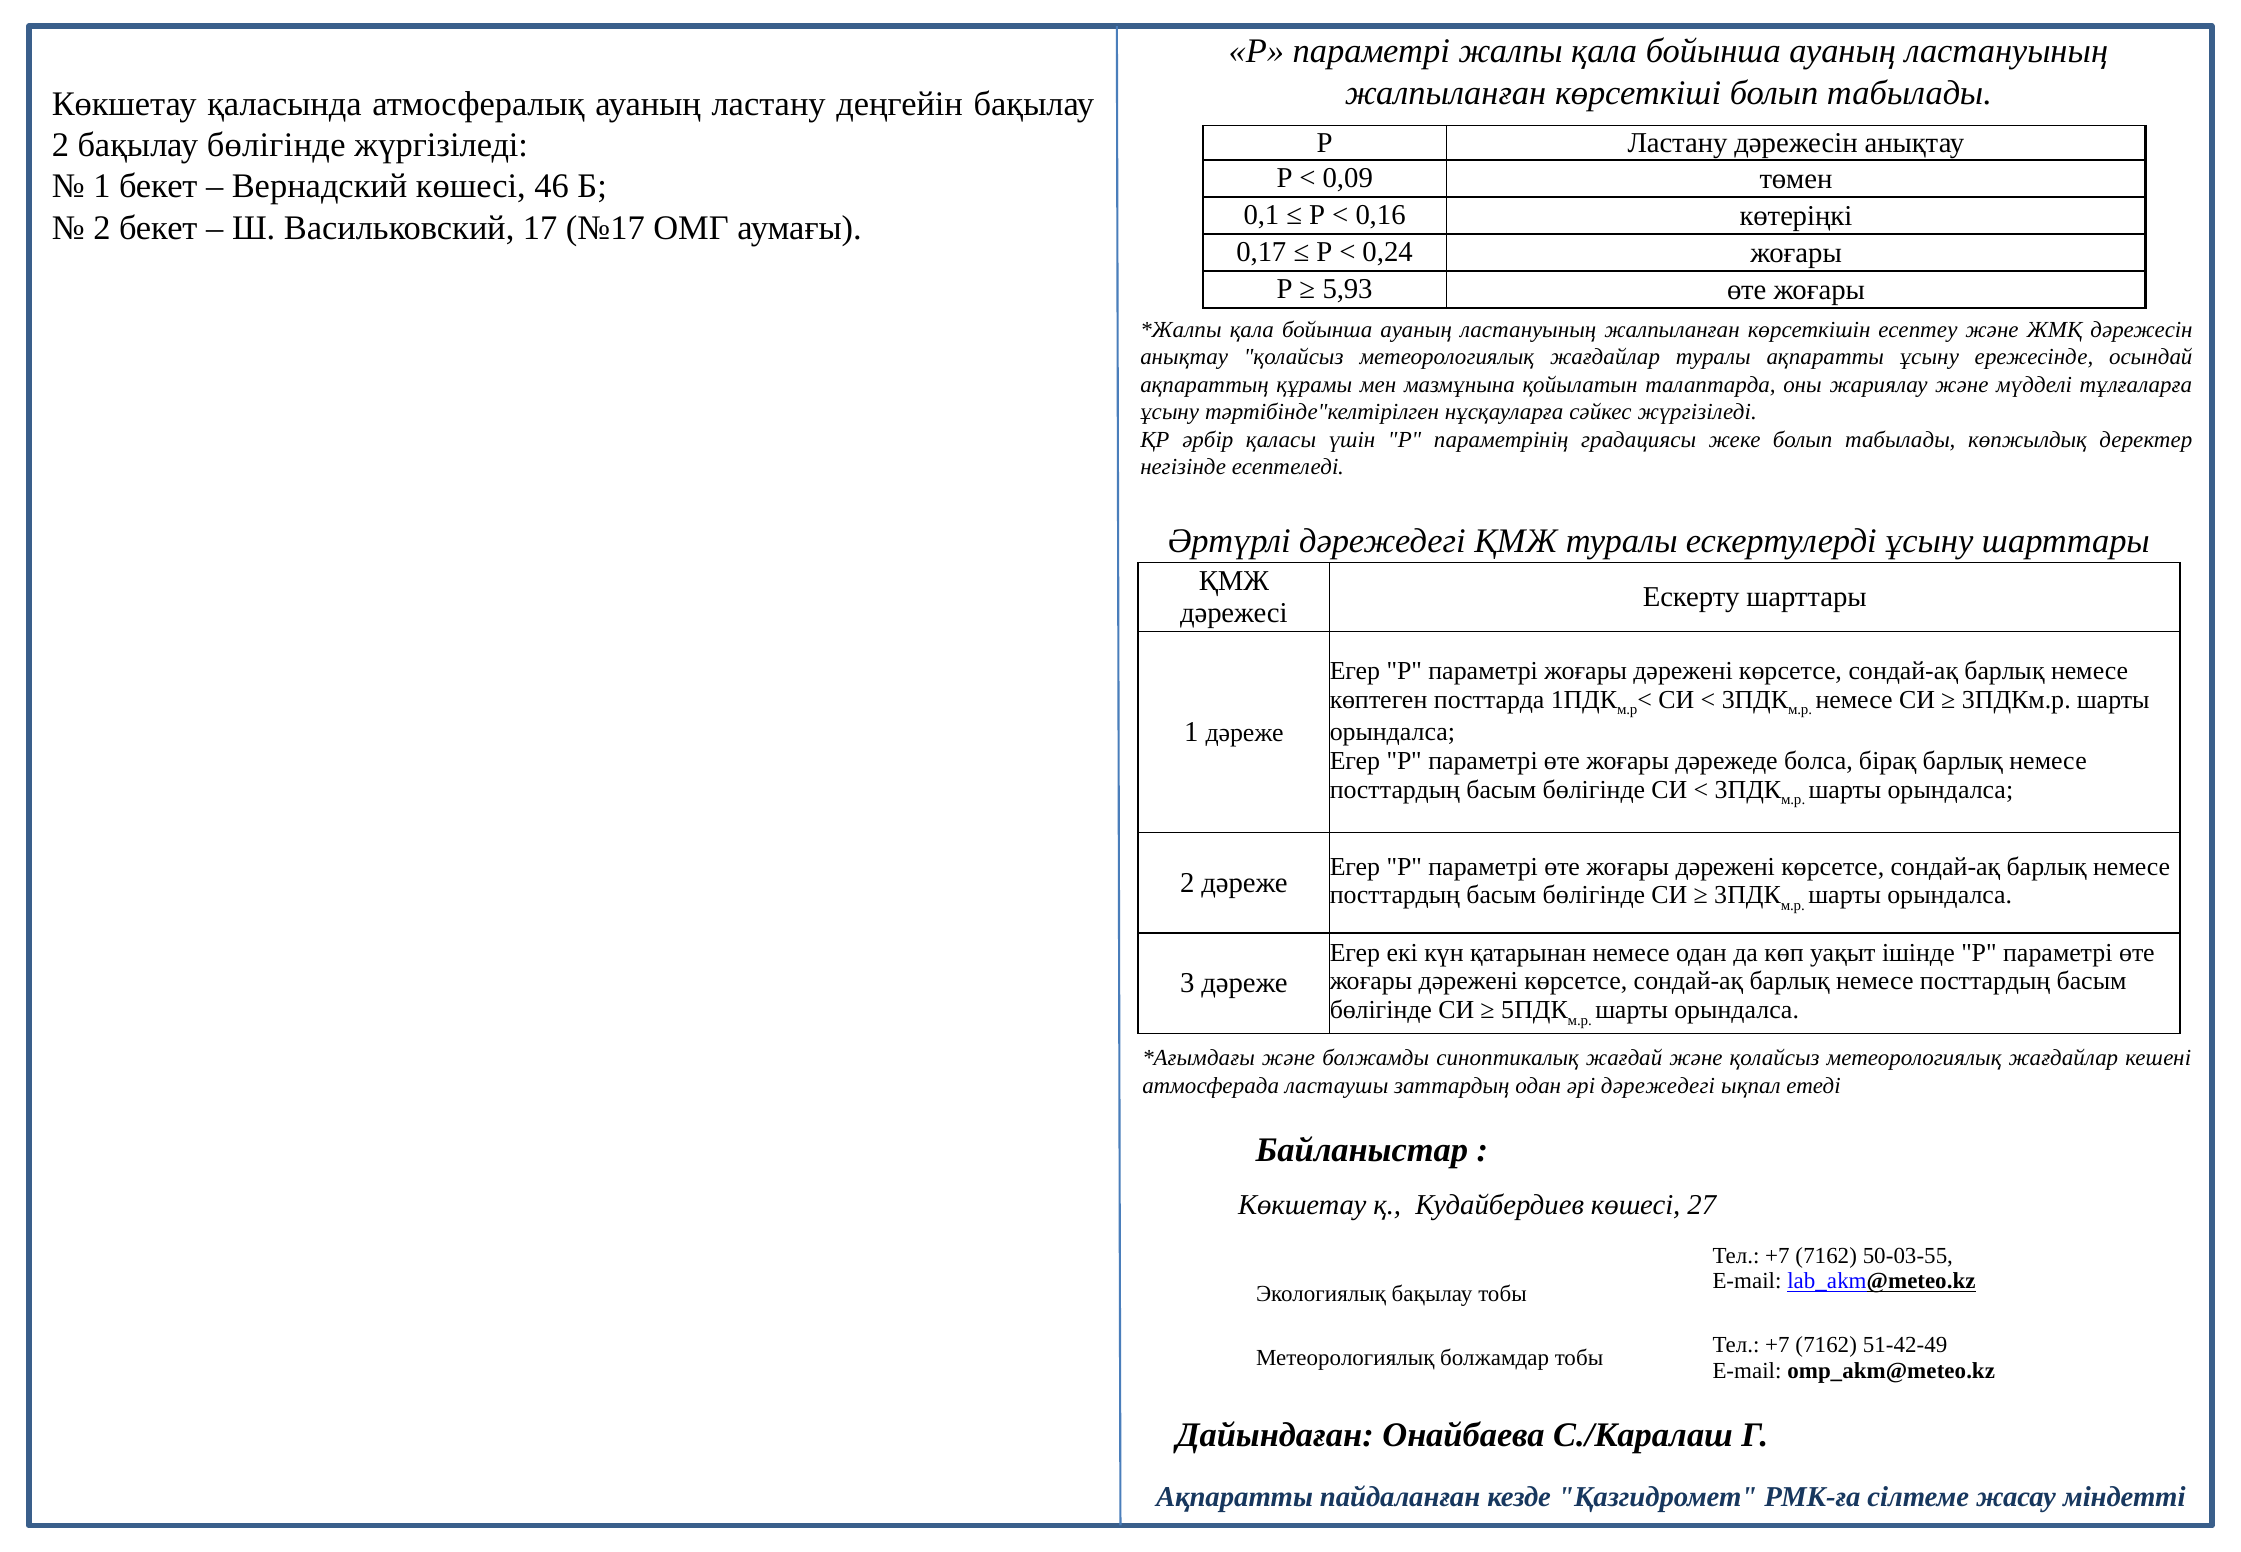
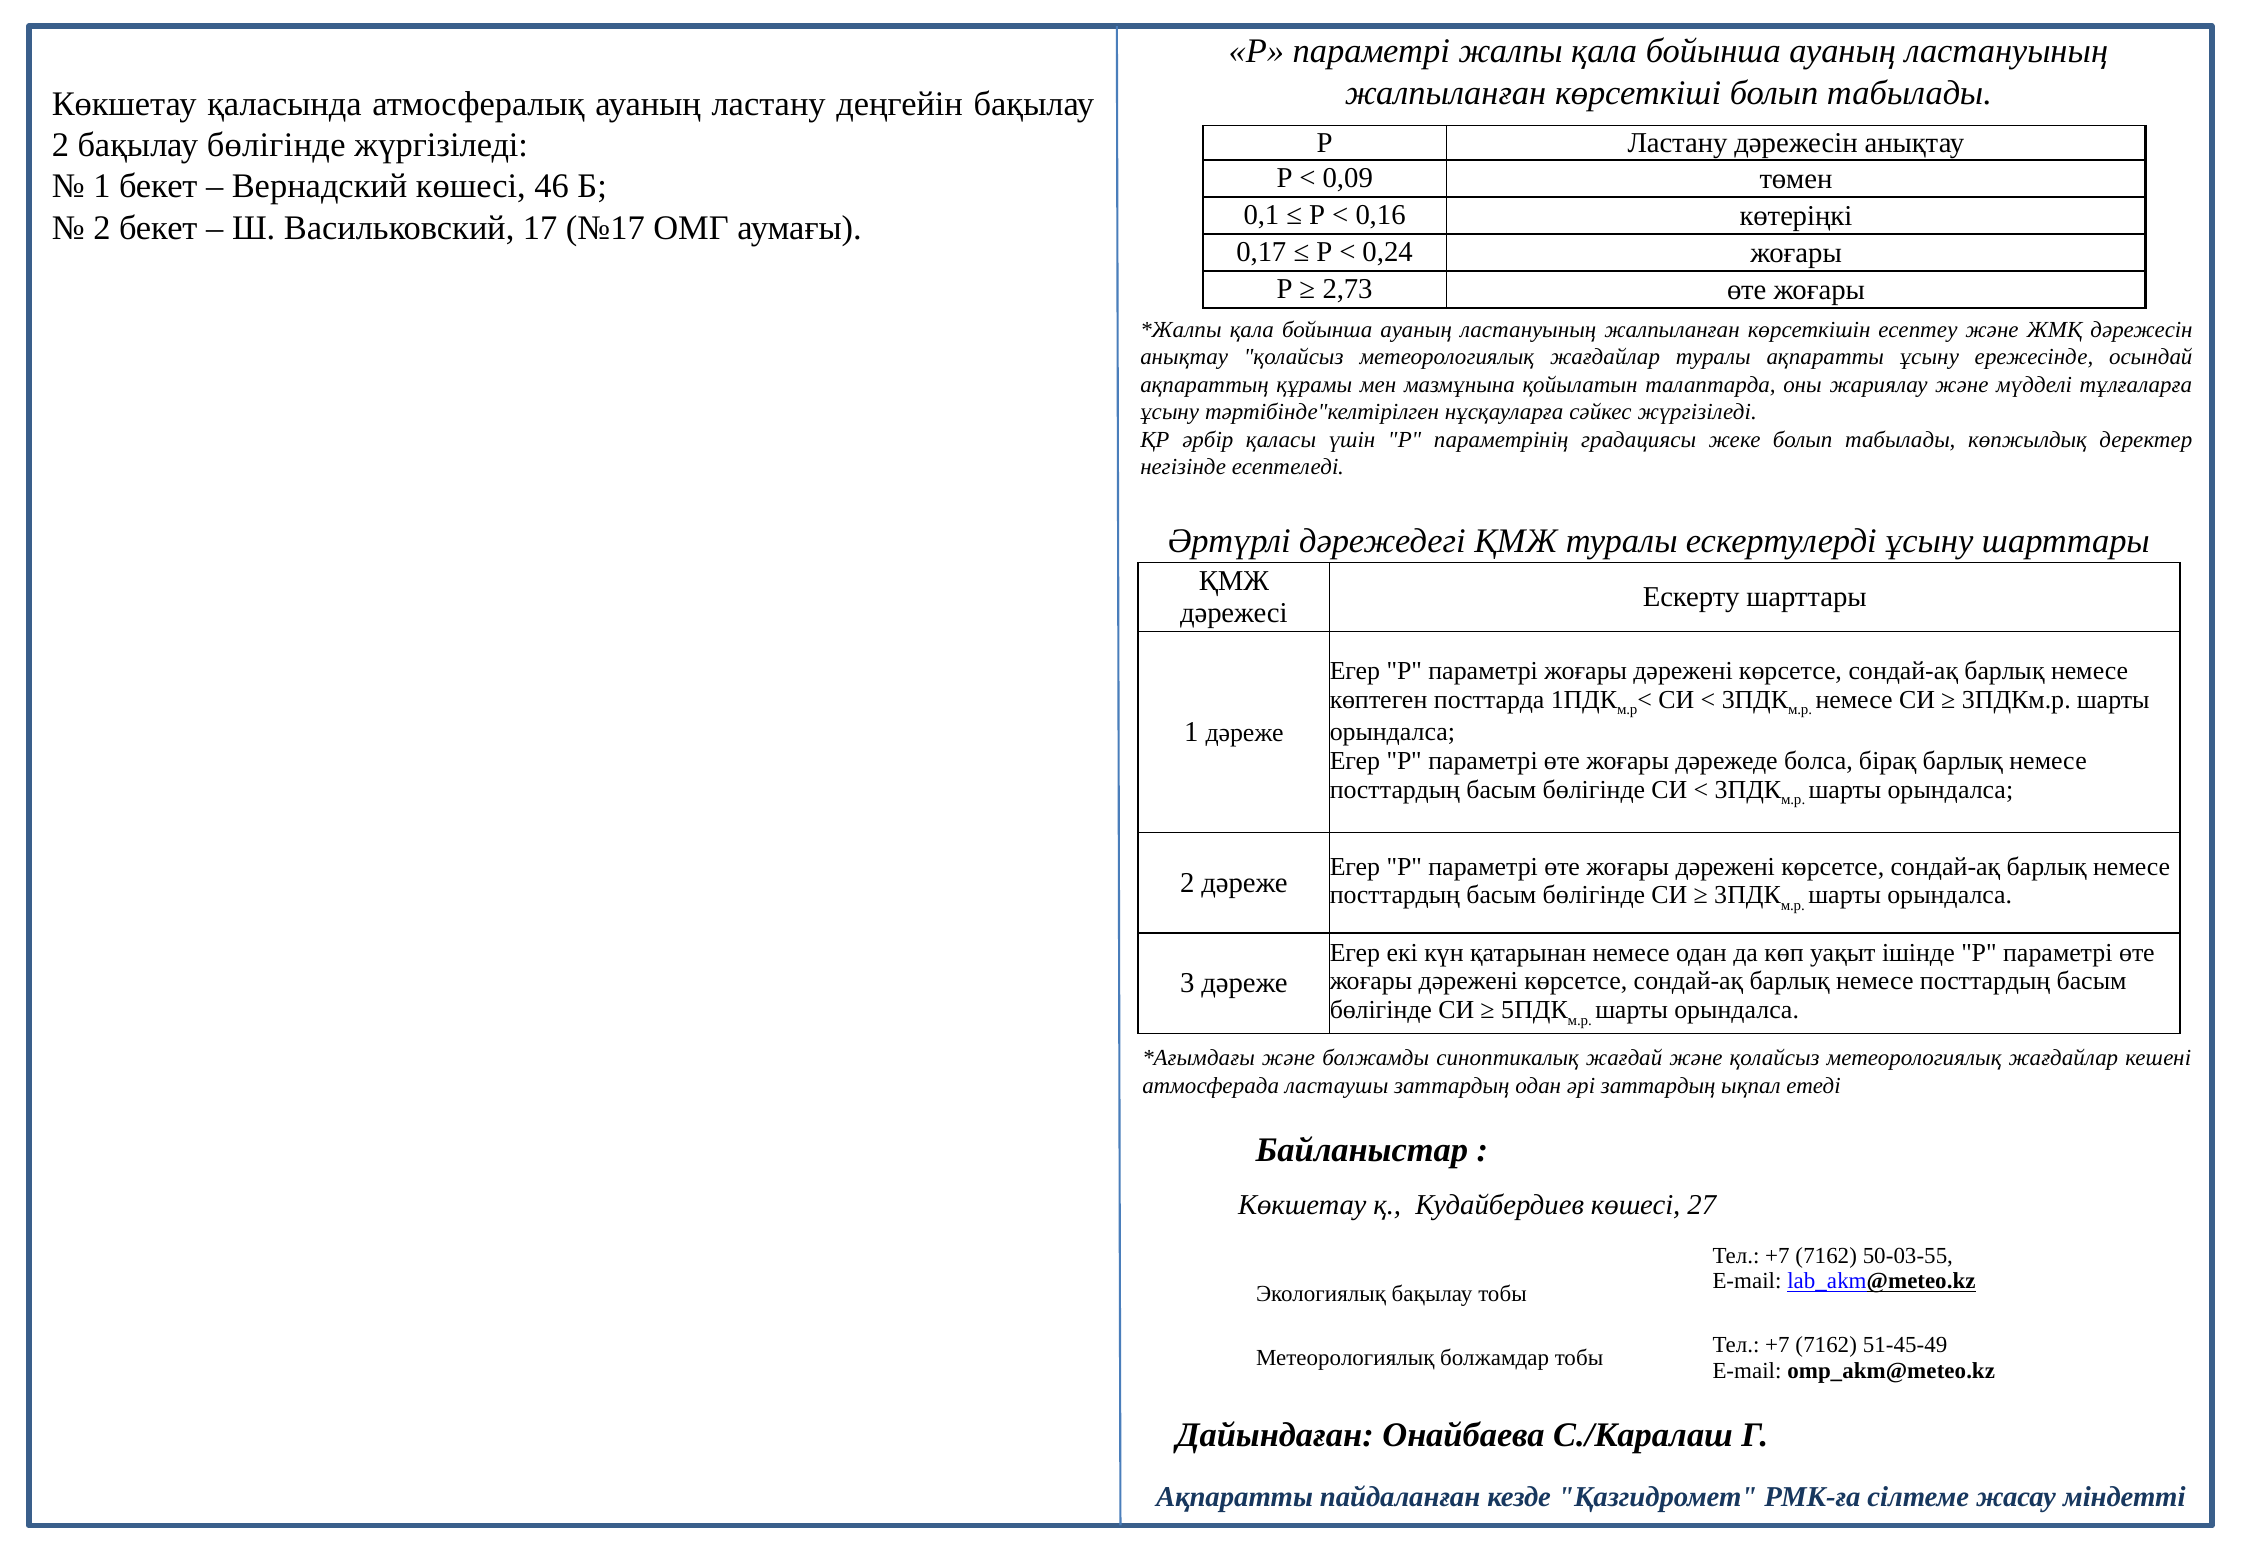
5,93: 5,93 -> 2,73
әрі дәрежедегі: дәрежедегі -> заттардың
51-42-49: 51-42-49 -> 51-45-49
